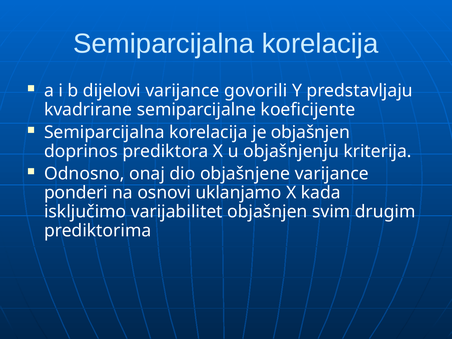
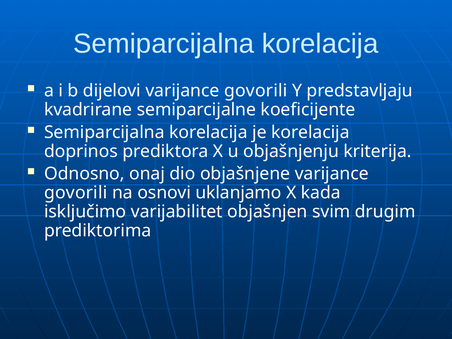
je objašnjen: objašnjen -> korelacija
ponderi at (76, 193): ponderi -> govorili
